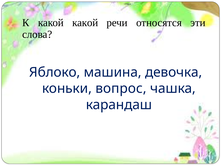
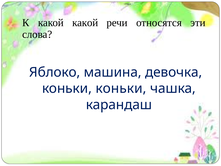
коньки вопрос: вопрос -> коньки
